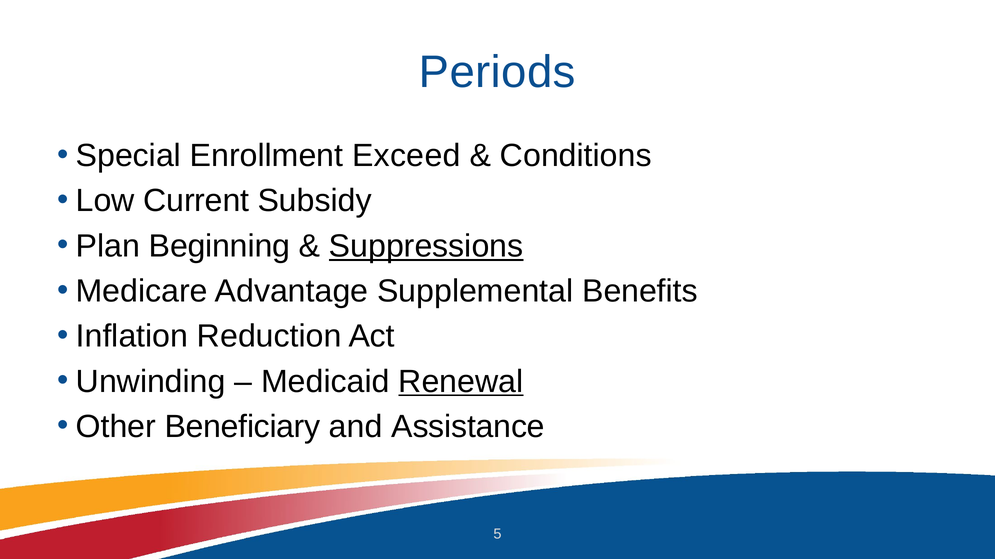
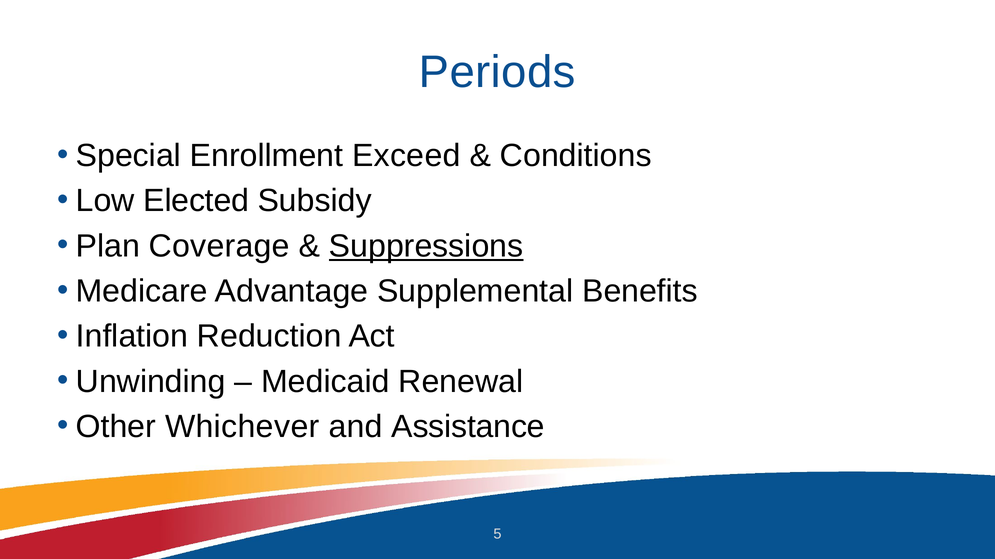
Current: Current -> Elected
Beginning: Beginning -> Coverage
Renewal underline: present -> none
Beneficiary: Beneficiary -> Whichever
